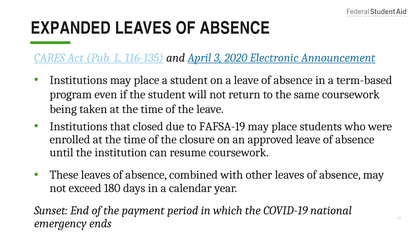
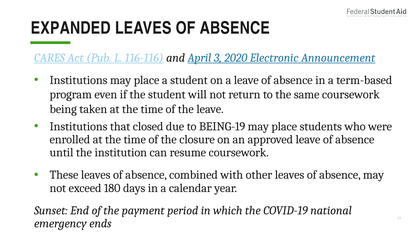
116-135: 116-135 -> 116-116
FAFSA-19: FAFSA-19 -> BEING-19
